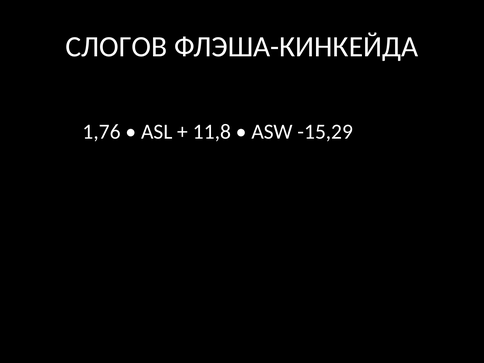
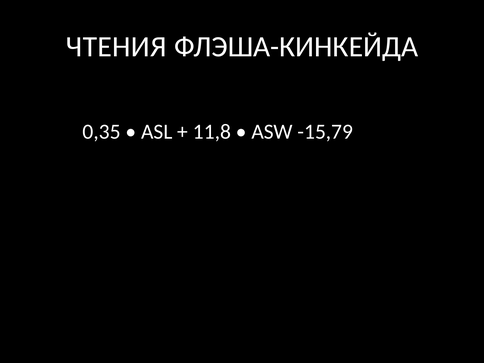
СЛОГОВ: СЛОГОВ -> ЧТЕНИЯ
1,76: 1,76 -> 0,35
-15,29: -15,29 -> -15,79
